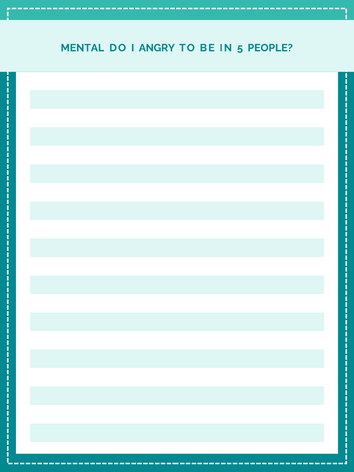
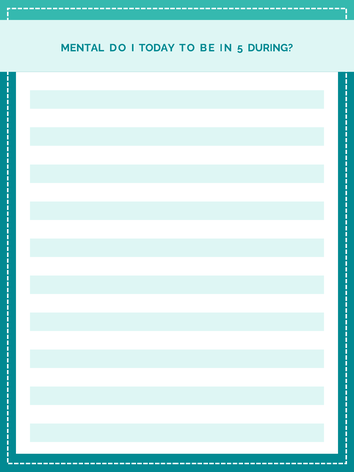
ANGRY: ANGRY -> TODAY
PEOPLE: PEOPLE -> DURING
